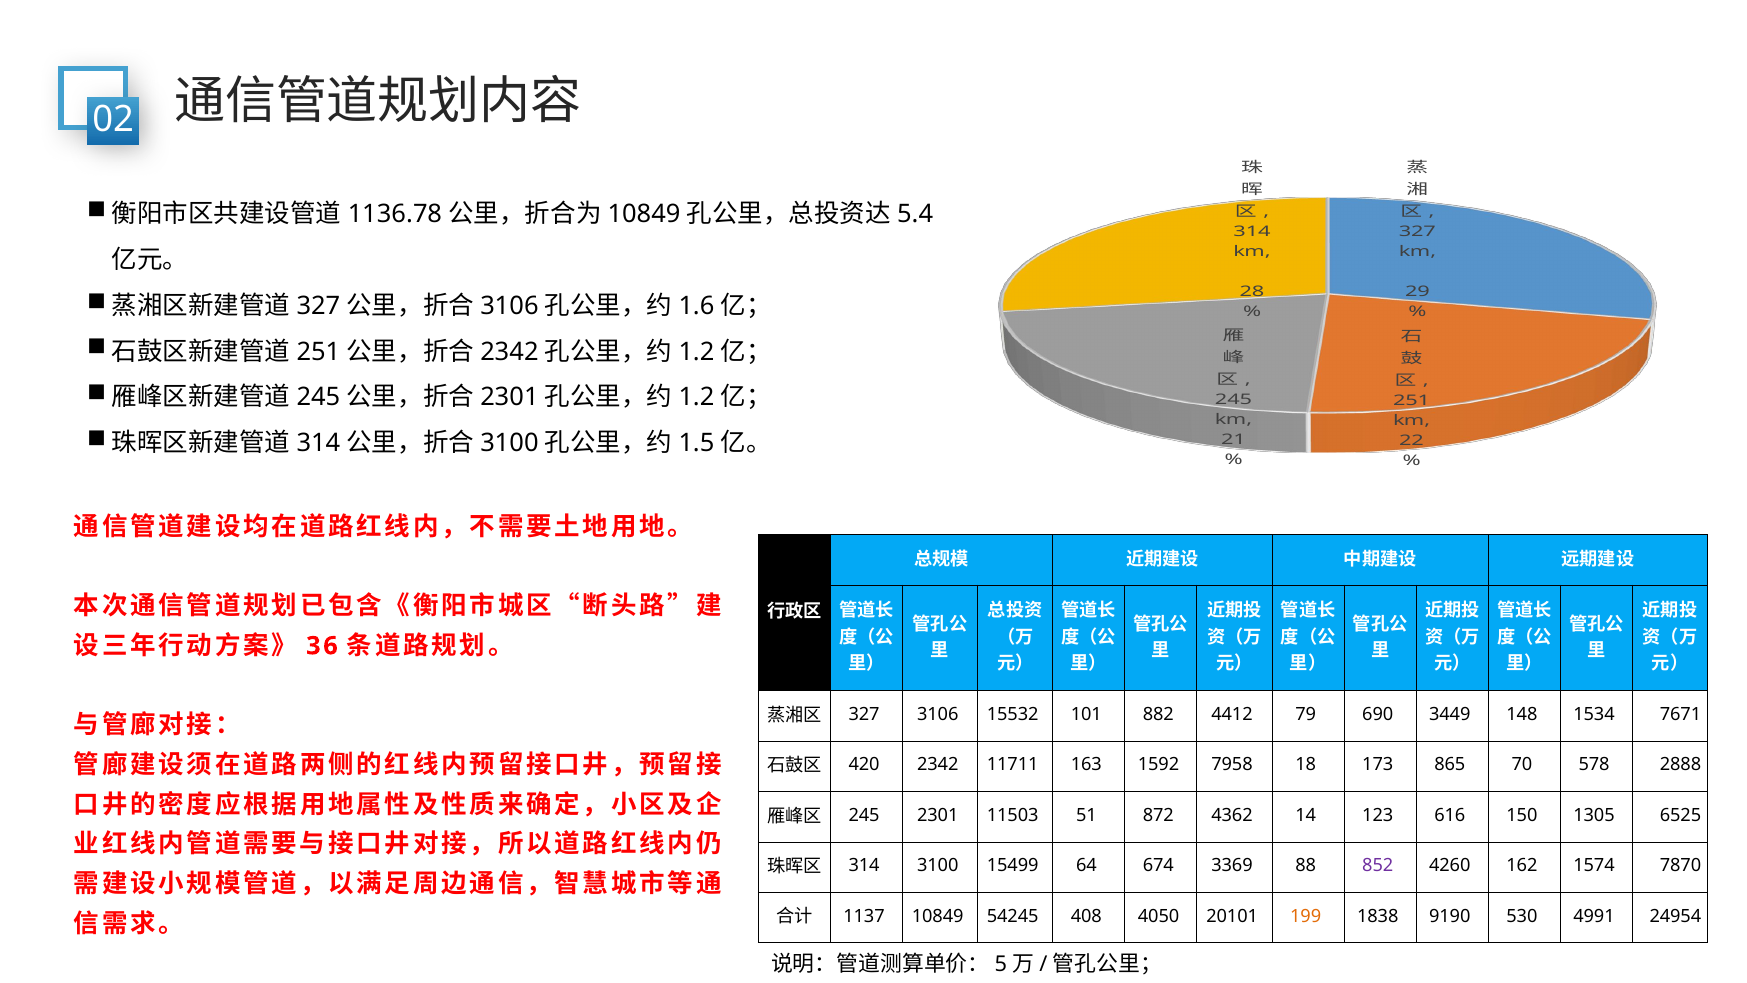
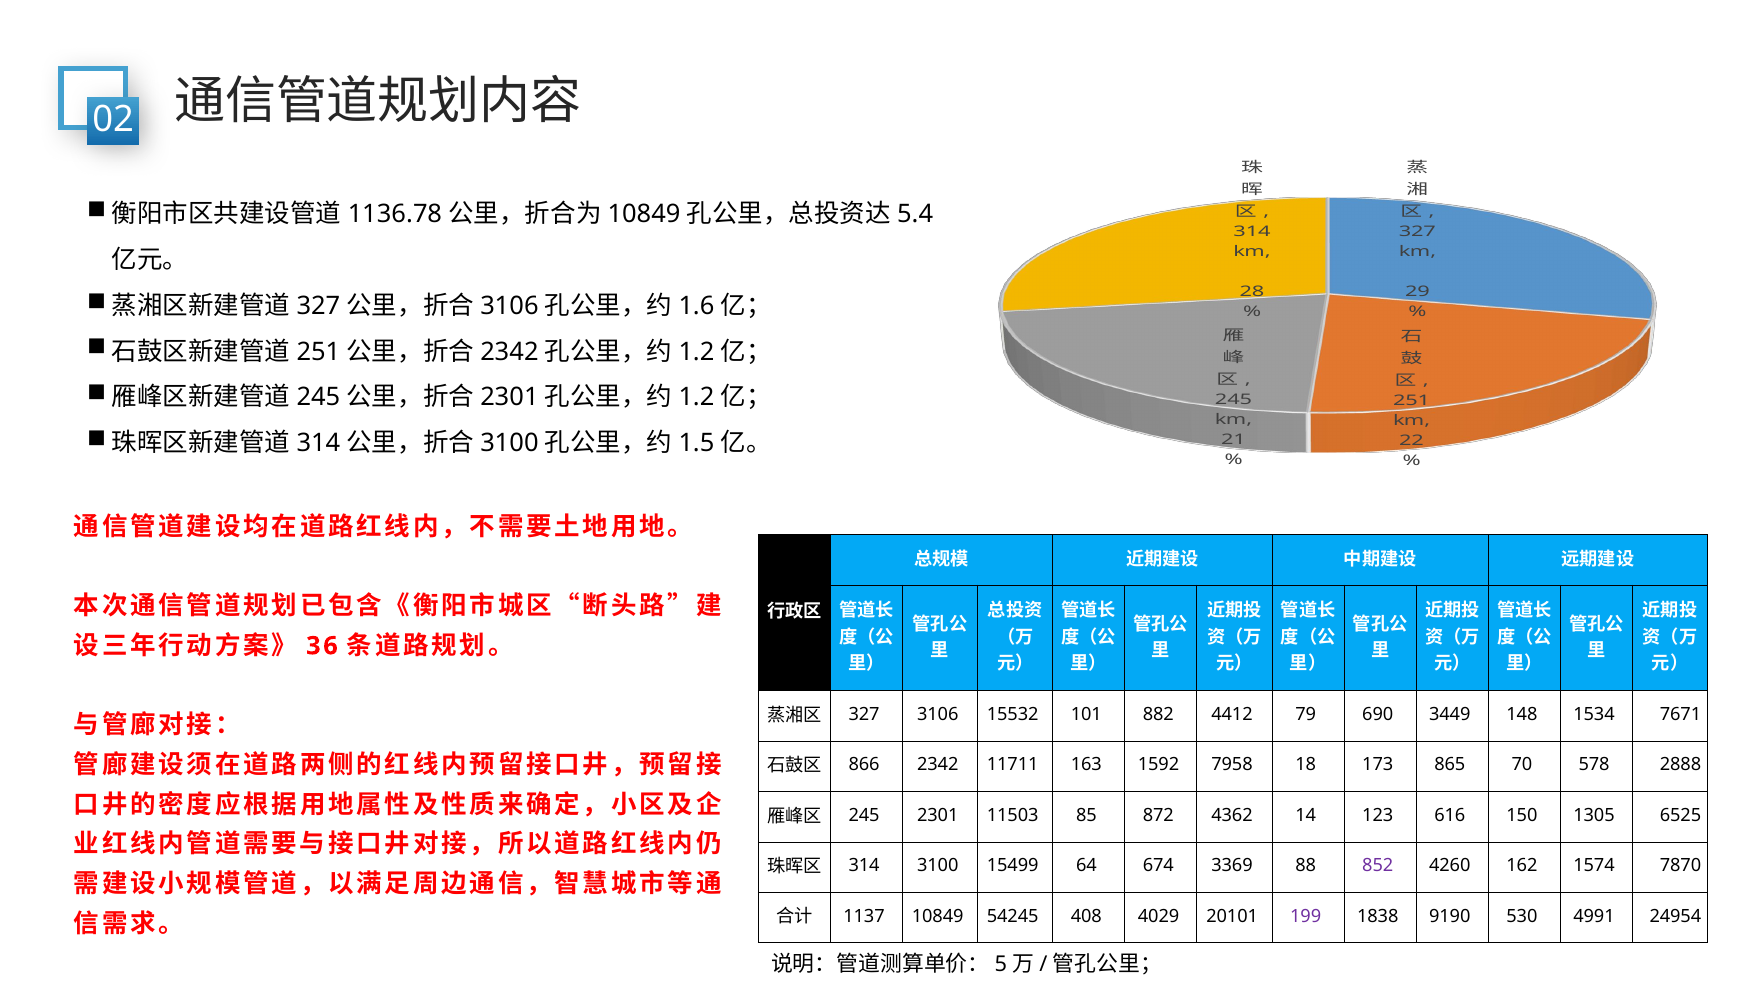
420: 420 -> 866
51: 51 -> 85
4050: 4050 -> 4029
199 colour: orange -> purple
